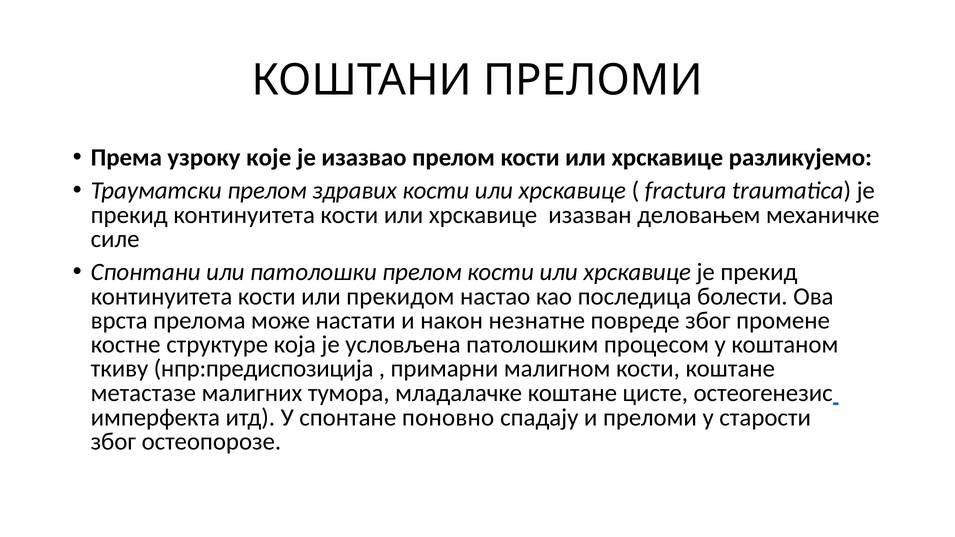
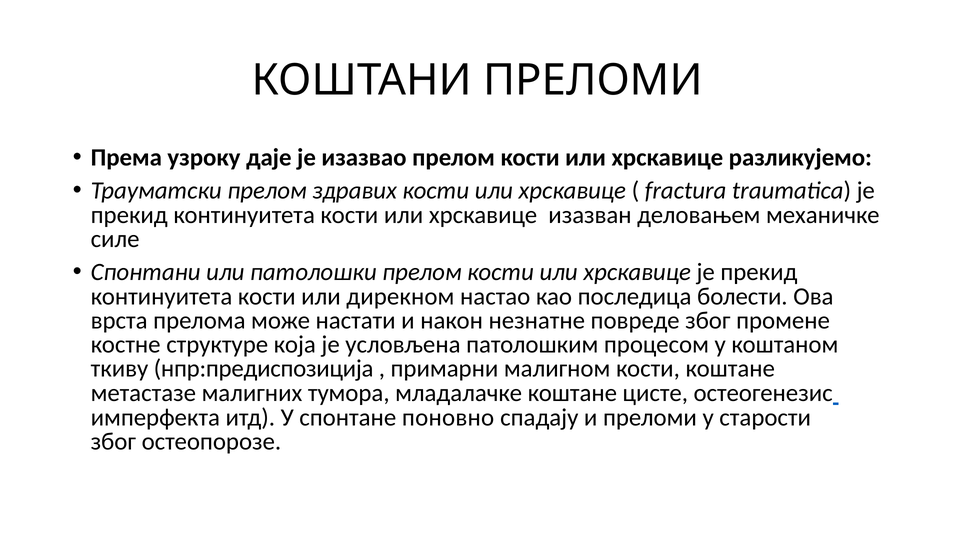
које: које -> даје
прекидом: прекидом -> дирекном
